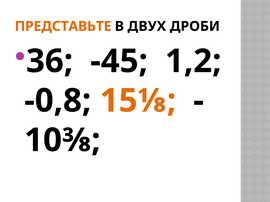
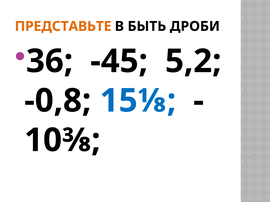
ДВУХ: ДВУХ -> БЫТЬ
1,2: 1,2 -> 5,2
15⅛ colour: orange -> blue
